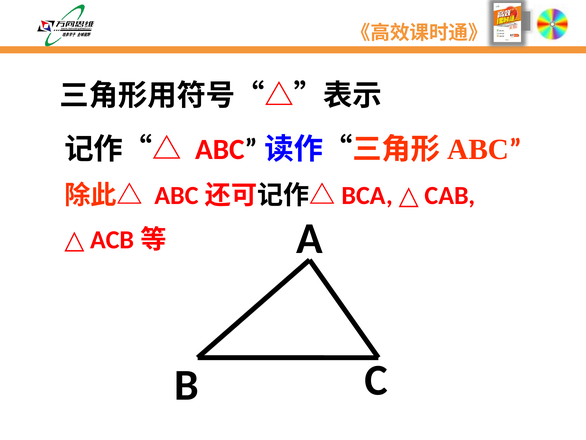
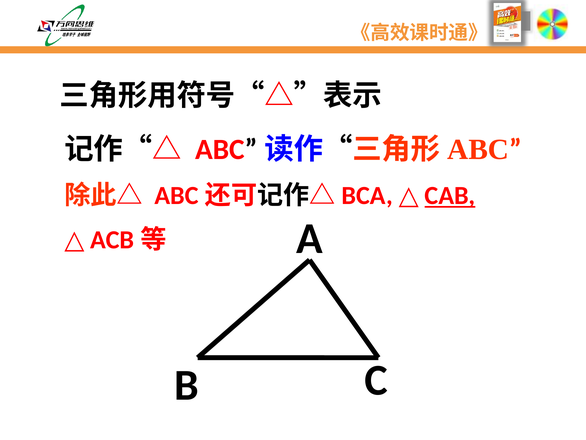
CAB underline: none -> present
